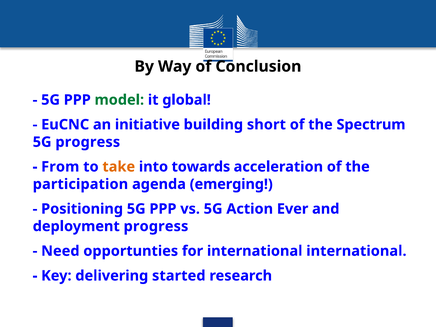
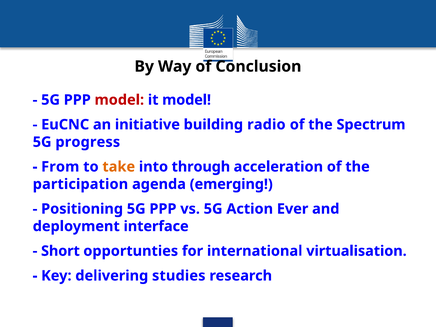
model at (119, 100) colour: green -> red
it global: global -> model
short: short -> radio
towards: towards -> through
deployment progress: progress -> interface
Need: Need -> Short
international international: international -> virtualisation
started: started -> studies
